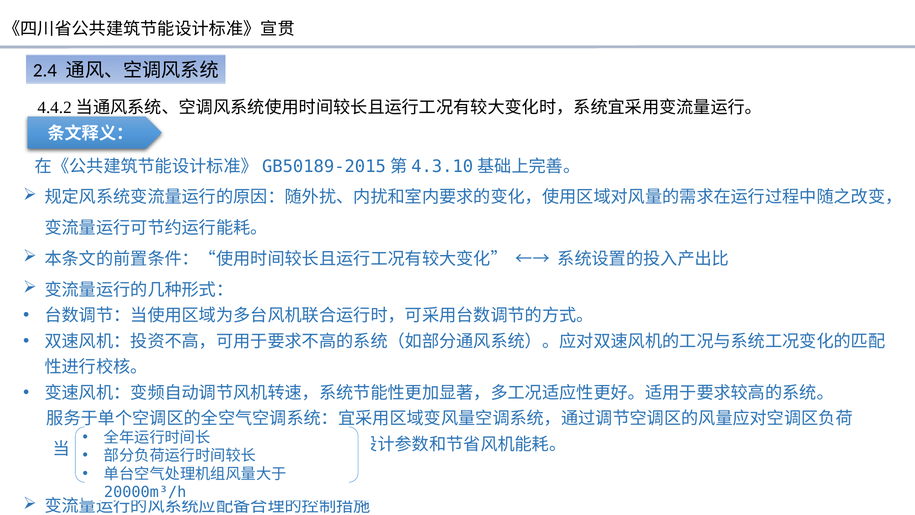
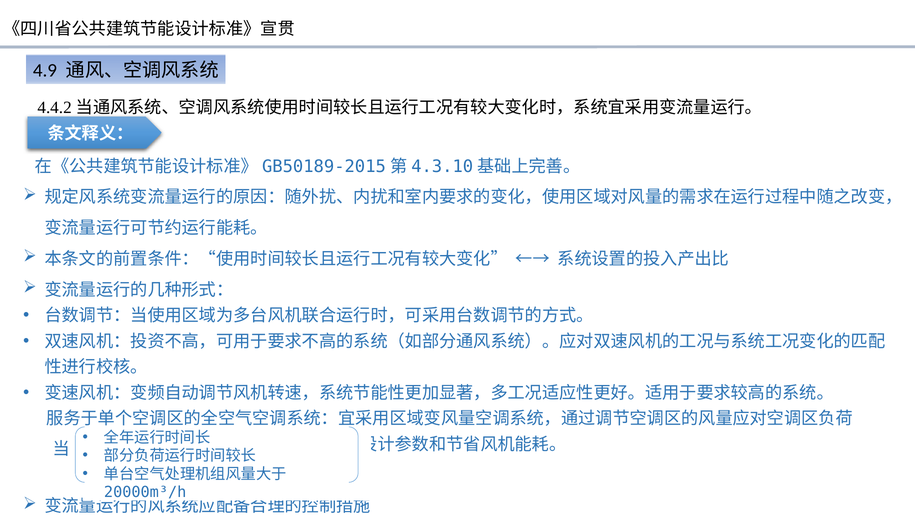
2.4: 2.4 -> 4.9
